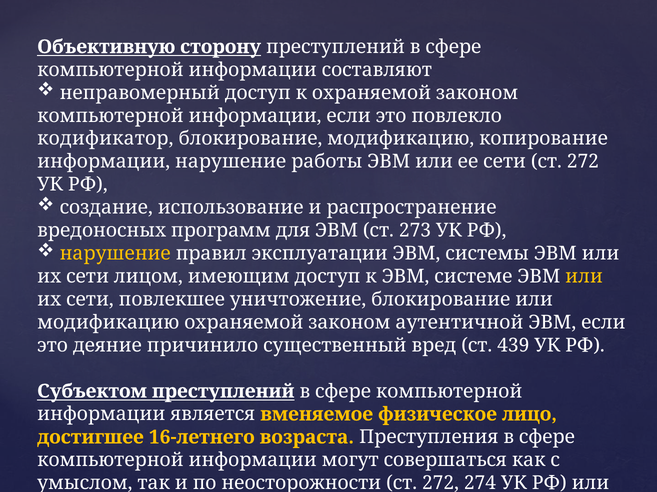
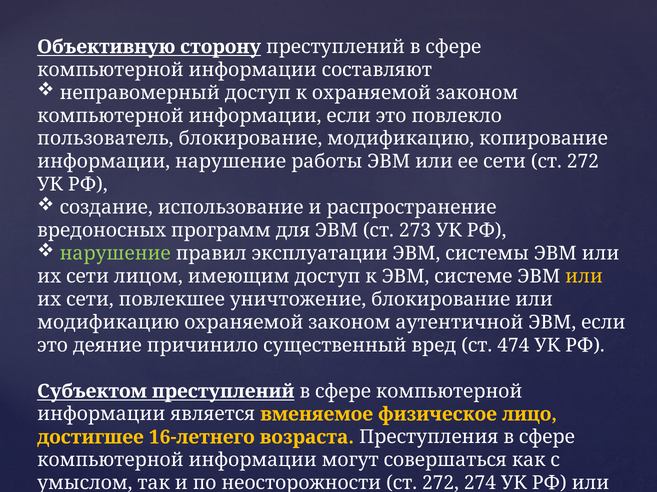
кодификатор: кодификатор -> пользователь
нарушение at (115, 254) colour: yellow -> light green
439: 439 -> 474
